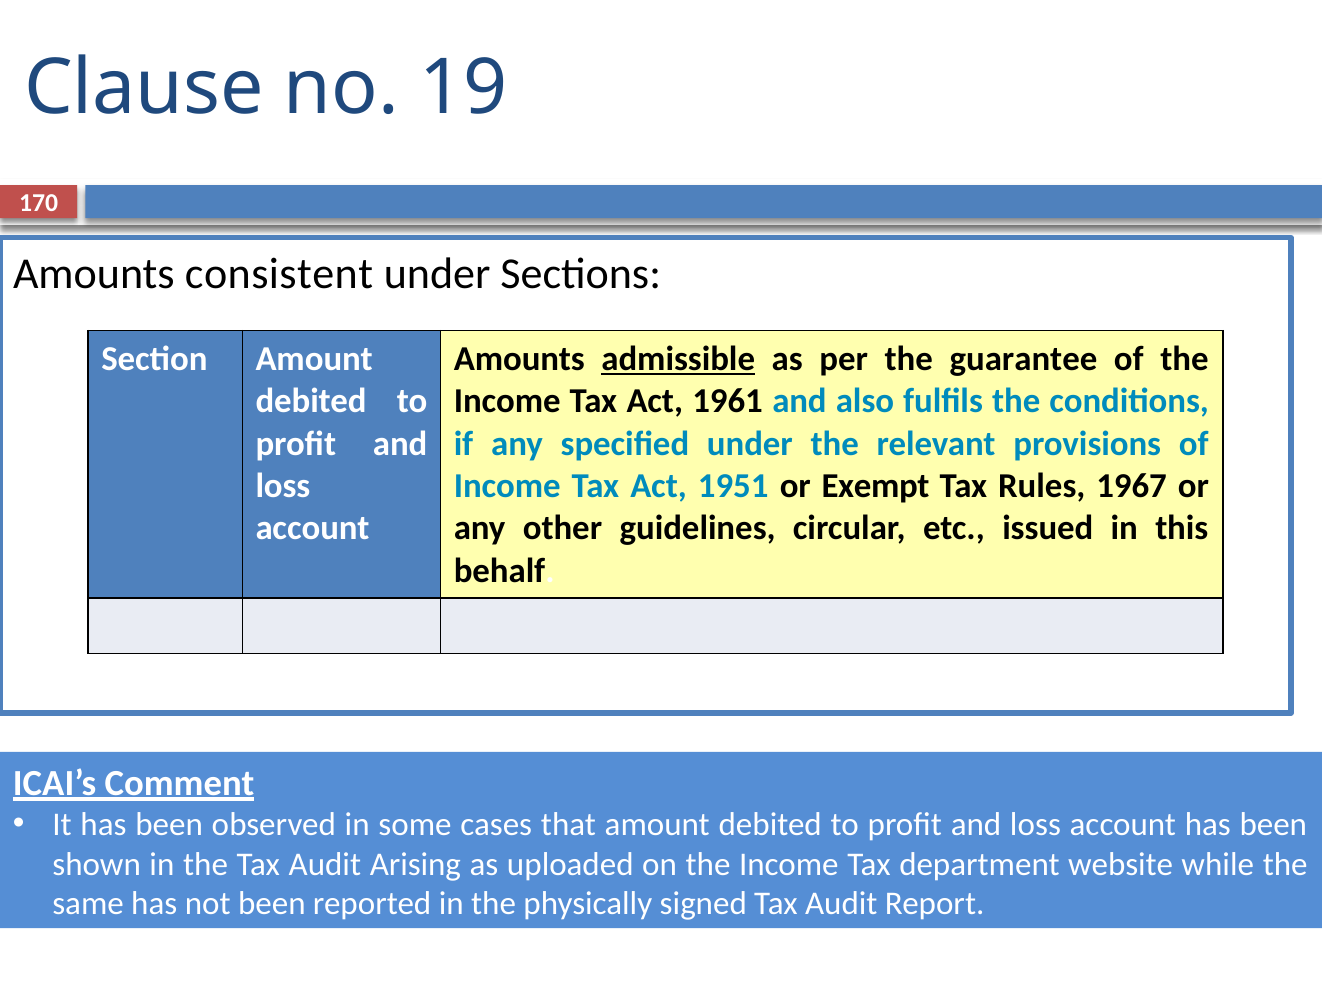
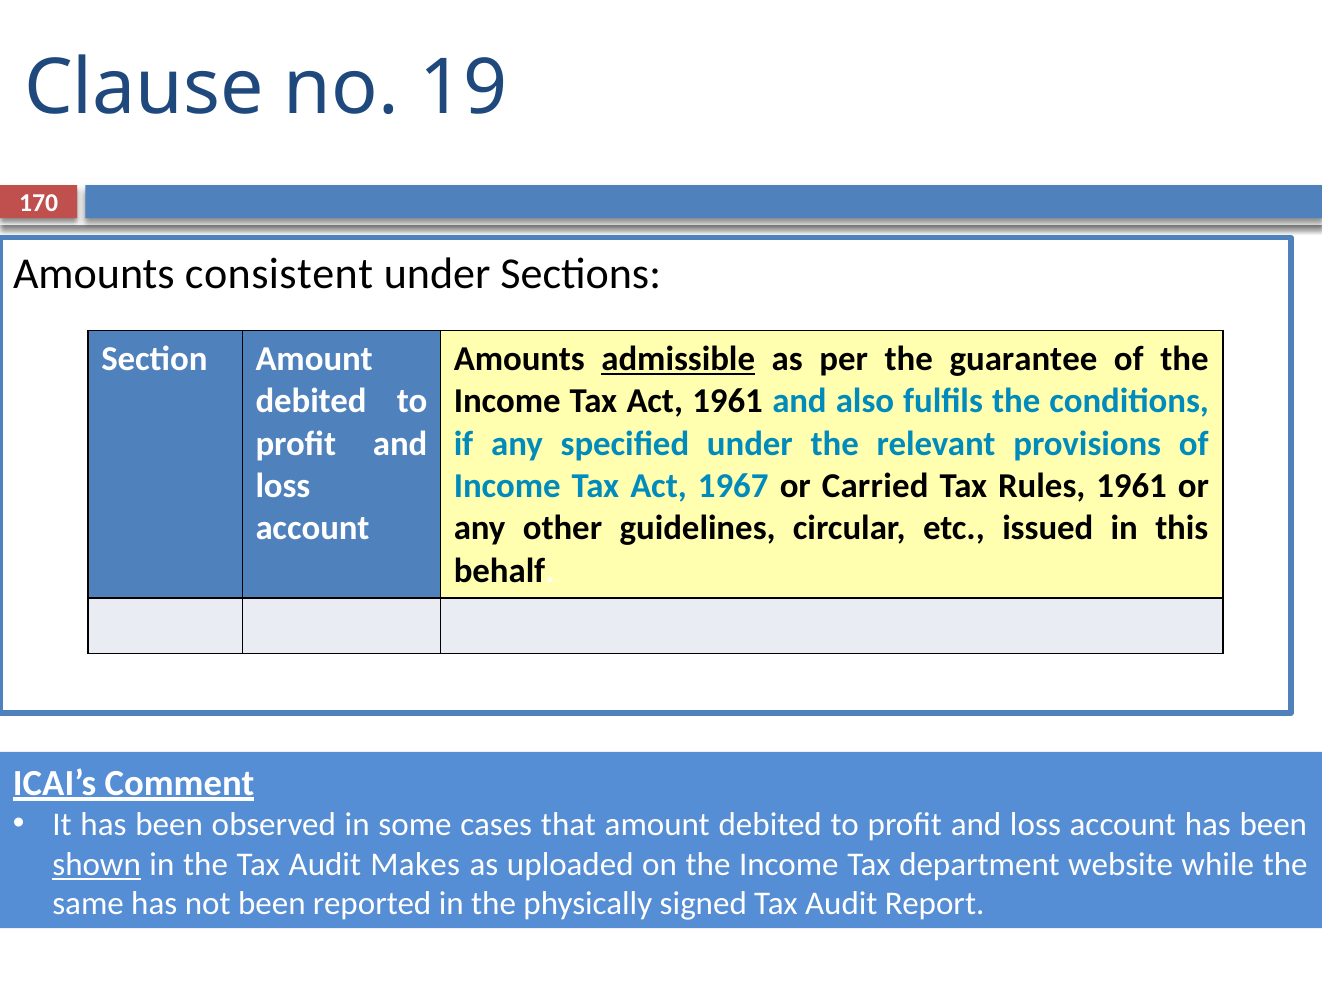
1951: 1951 -> 1967
Exempt: Exempt -> Carried
Rules 1967: 1967 -> 1961
shown underline: none -> present
Arising: Arising -> Makes
